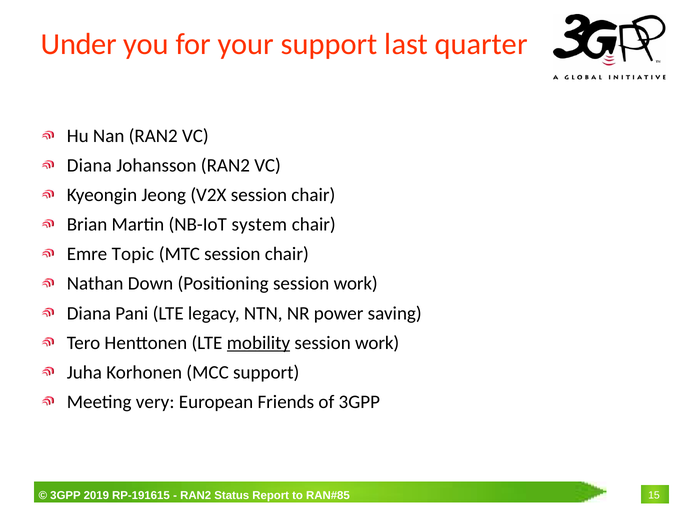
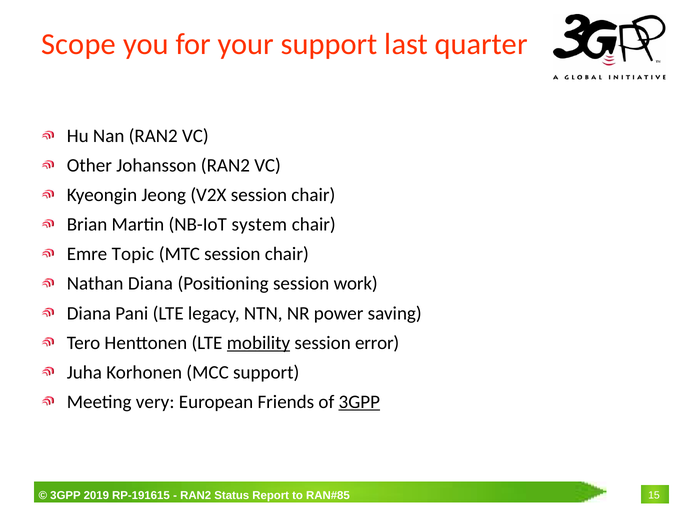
Under: Under -> Scope
Diana at (89, 166): Diana -> Other
Nathan Down: Down -> Diana
work at (377, 343): work -> error
3GPP at (359, 402) underline: none -> present
